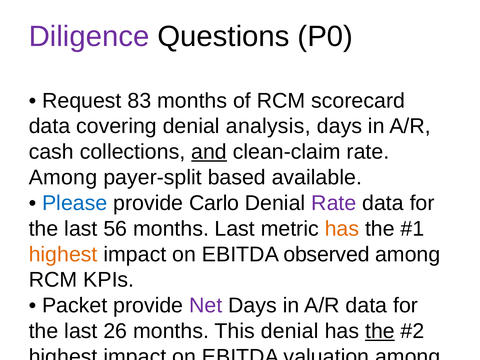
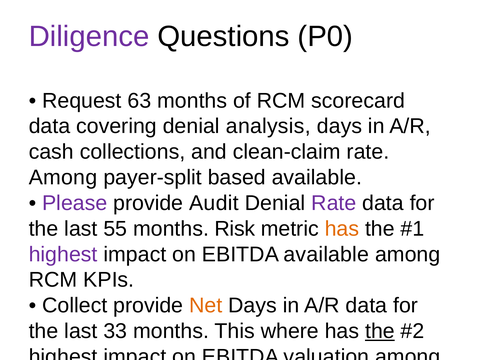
83: 83 -> 63
and underline: present -> none
Please at (75, 203) colour: blue -> purple
Carlo: Carlo -> Audit
56: 56 -> 55
months Last: Last -> Risk
highest at (63, 254) colour: orange -> purple
EBITDA observed: observed -> available
Packet at (75, 306): Packet -> Collect
Net at (206, 306) colour: purple -> orange
26: 26 -> 33
This denial: denial -> where
